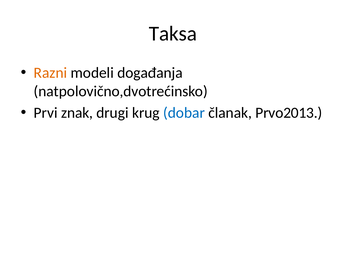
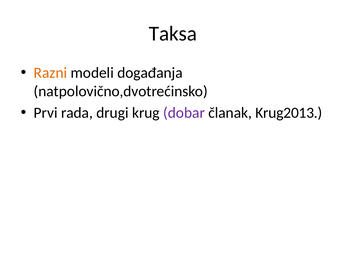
znak: znak -> rada
dobar colour: blue -> purple
Prvo2013: Prvo2013 -> Krug2013
